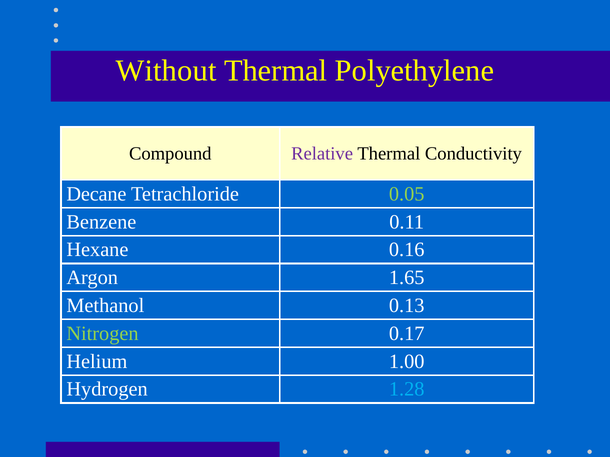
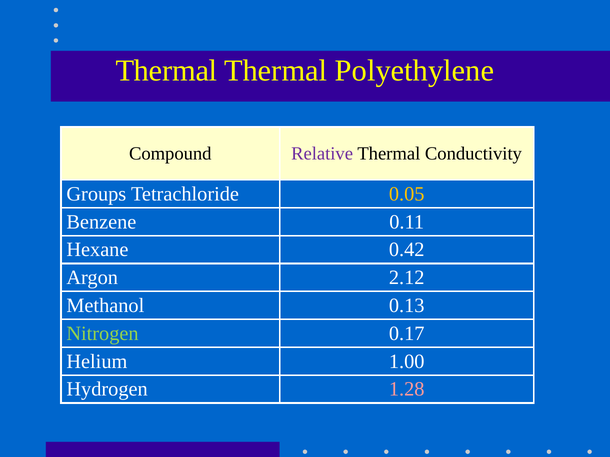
Without at (166, 71): Without -> Thermal
Decane: Decane -> Groups
0.05 colour: light green -> yellow
0.16: 0.16 -> 0.42
1.65: 1.65 -> 2.12
1.28 colour: light blue -> pink
